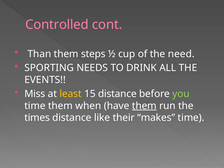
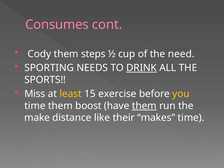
Controlled: Controlled -> Consumes
Than: Than -> Cody
DRINK underline: none -> present
EVENTS: EVENTS -> SPORTS
15 distance: distance -> exercise
you colour: light green -> yellow
when: when -> boost
times: times -> make
